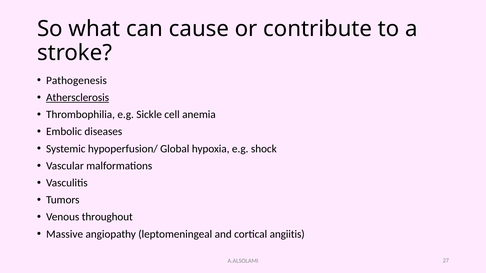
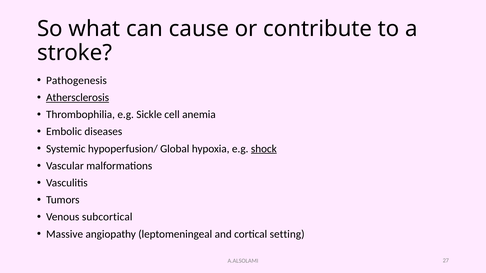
shock underline: none -> present
throughout: throughout -> subcortical
angiitis: angiitis -> setting
